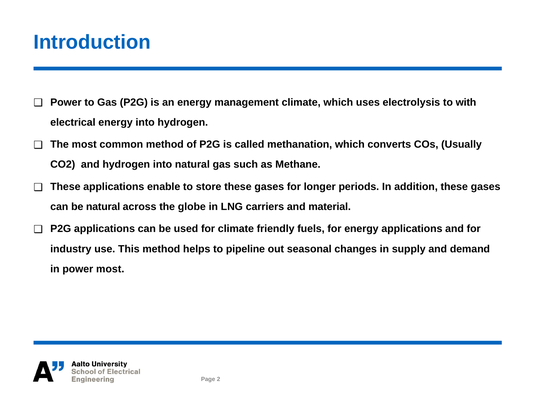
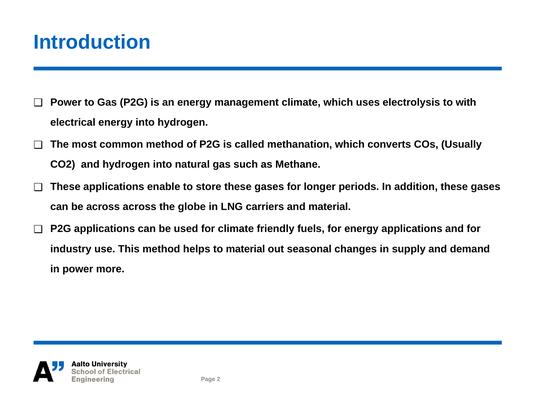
be natural: natural -> across
to pipeline: pipeline -> material
power most: most -> more
